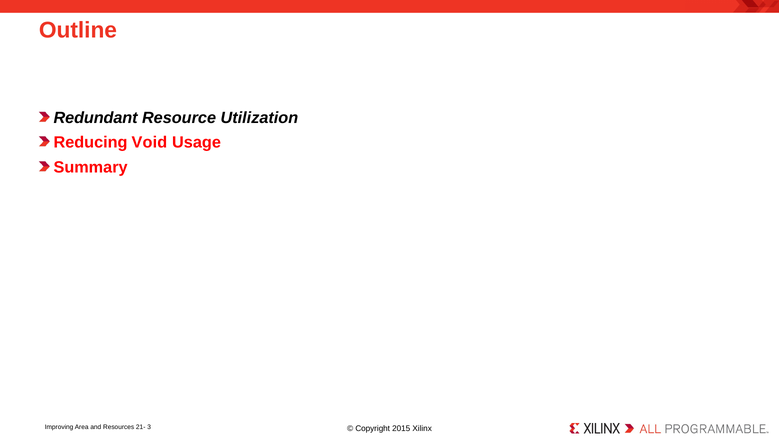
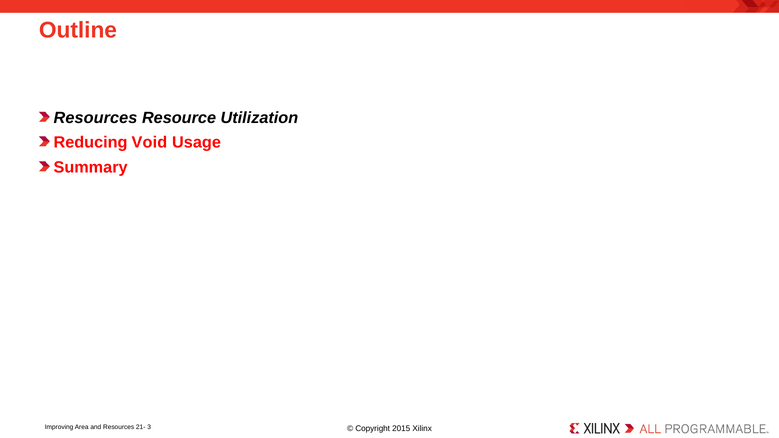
Redundant at (96, 118): Redundant -> Resources
